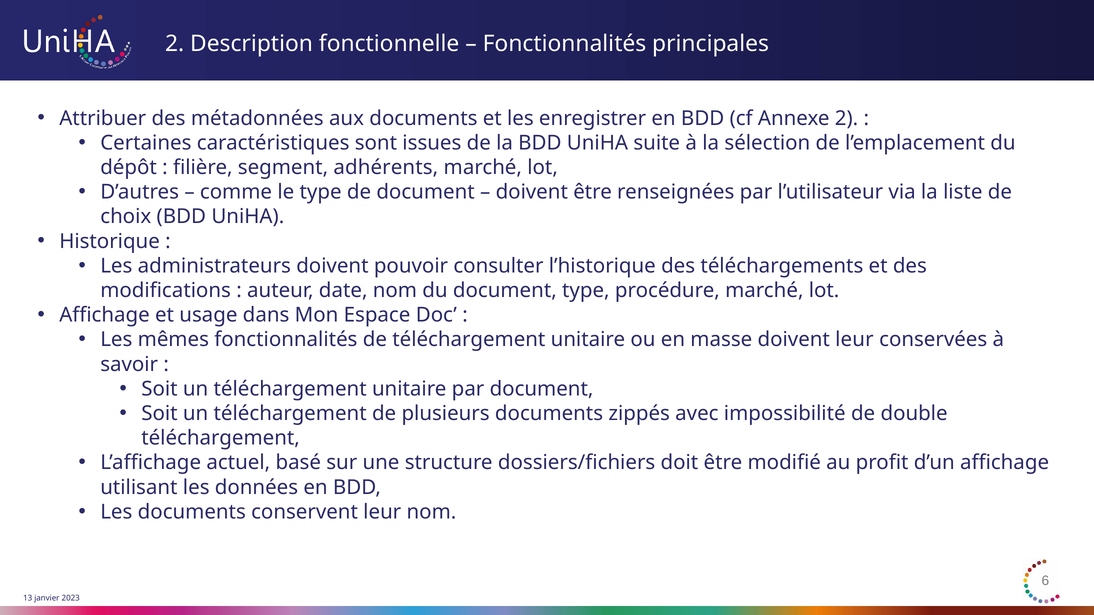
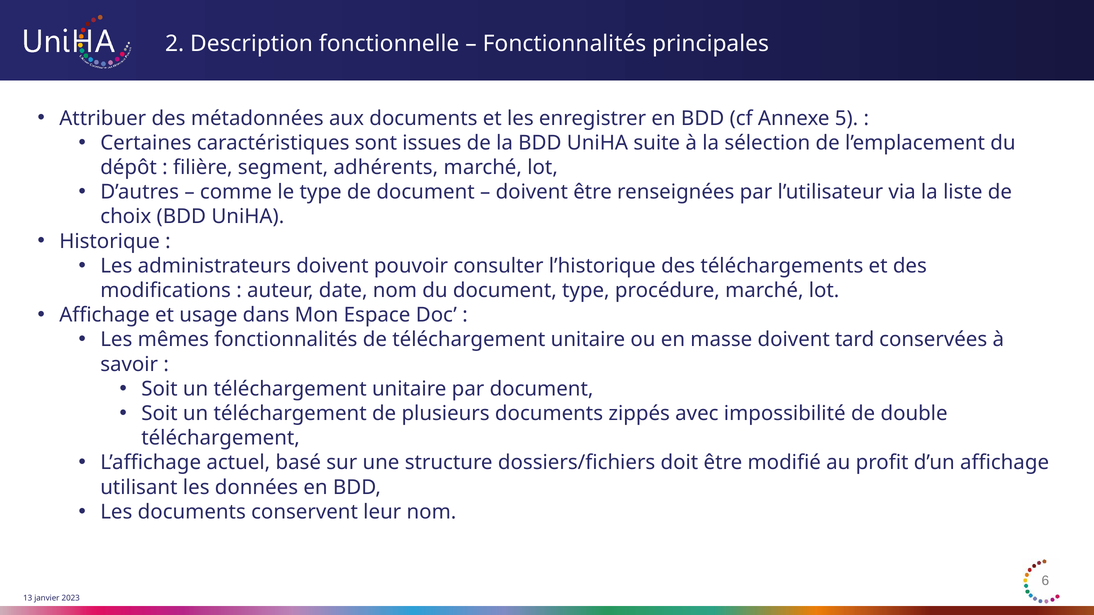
Annexe 2: 2 -> 5
doivent leur: leur -> tard
